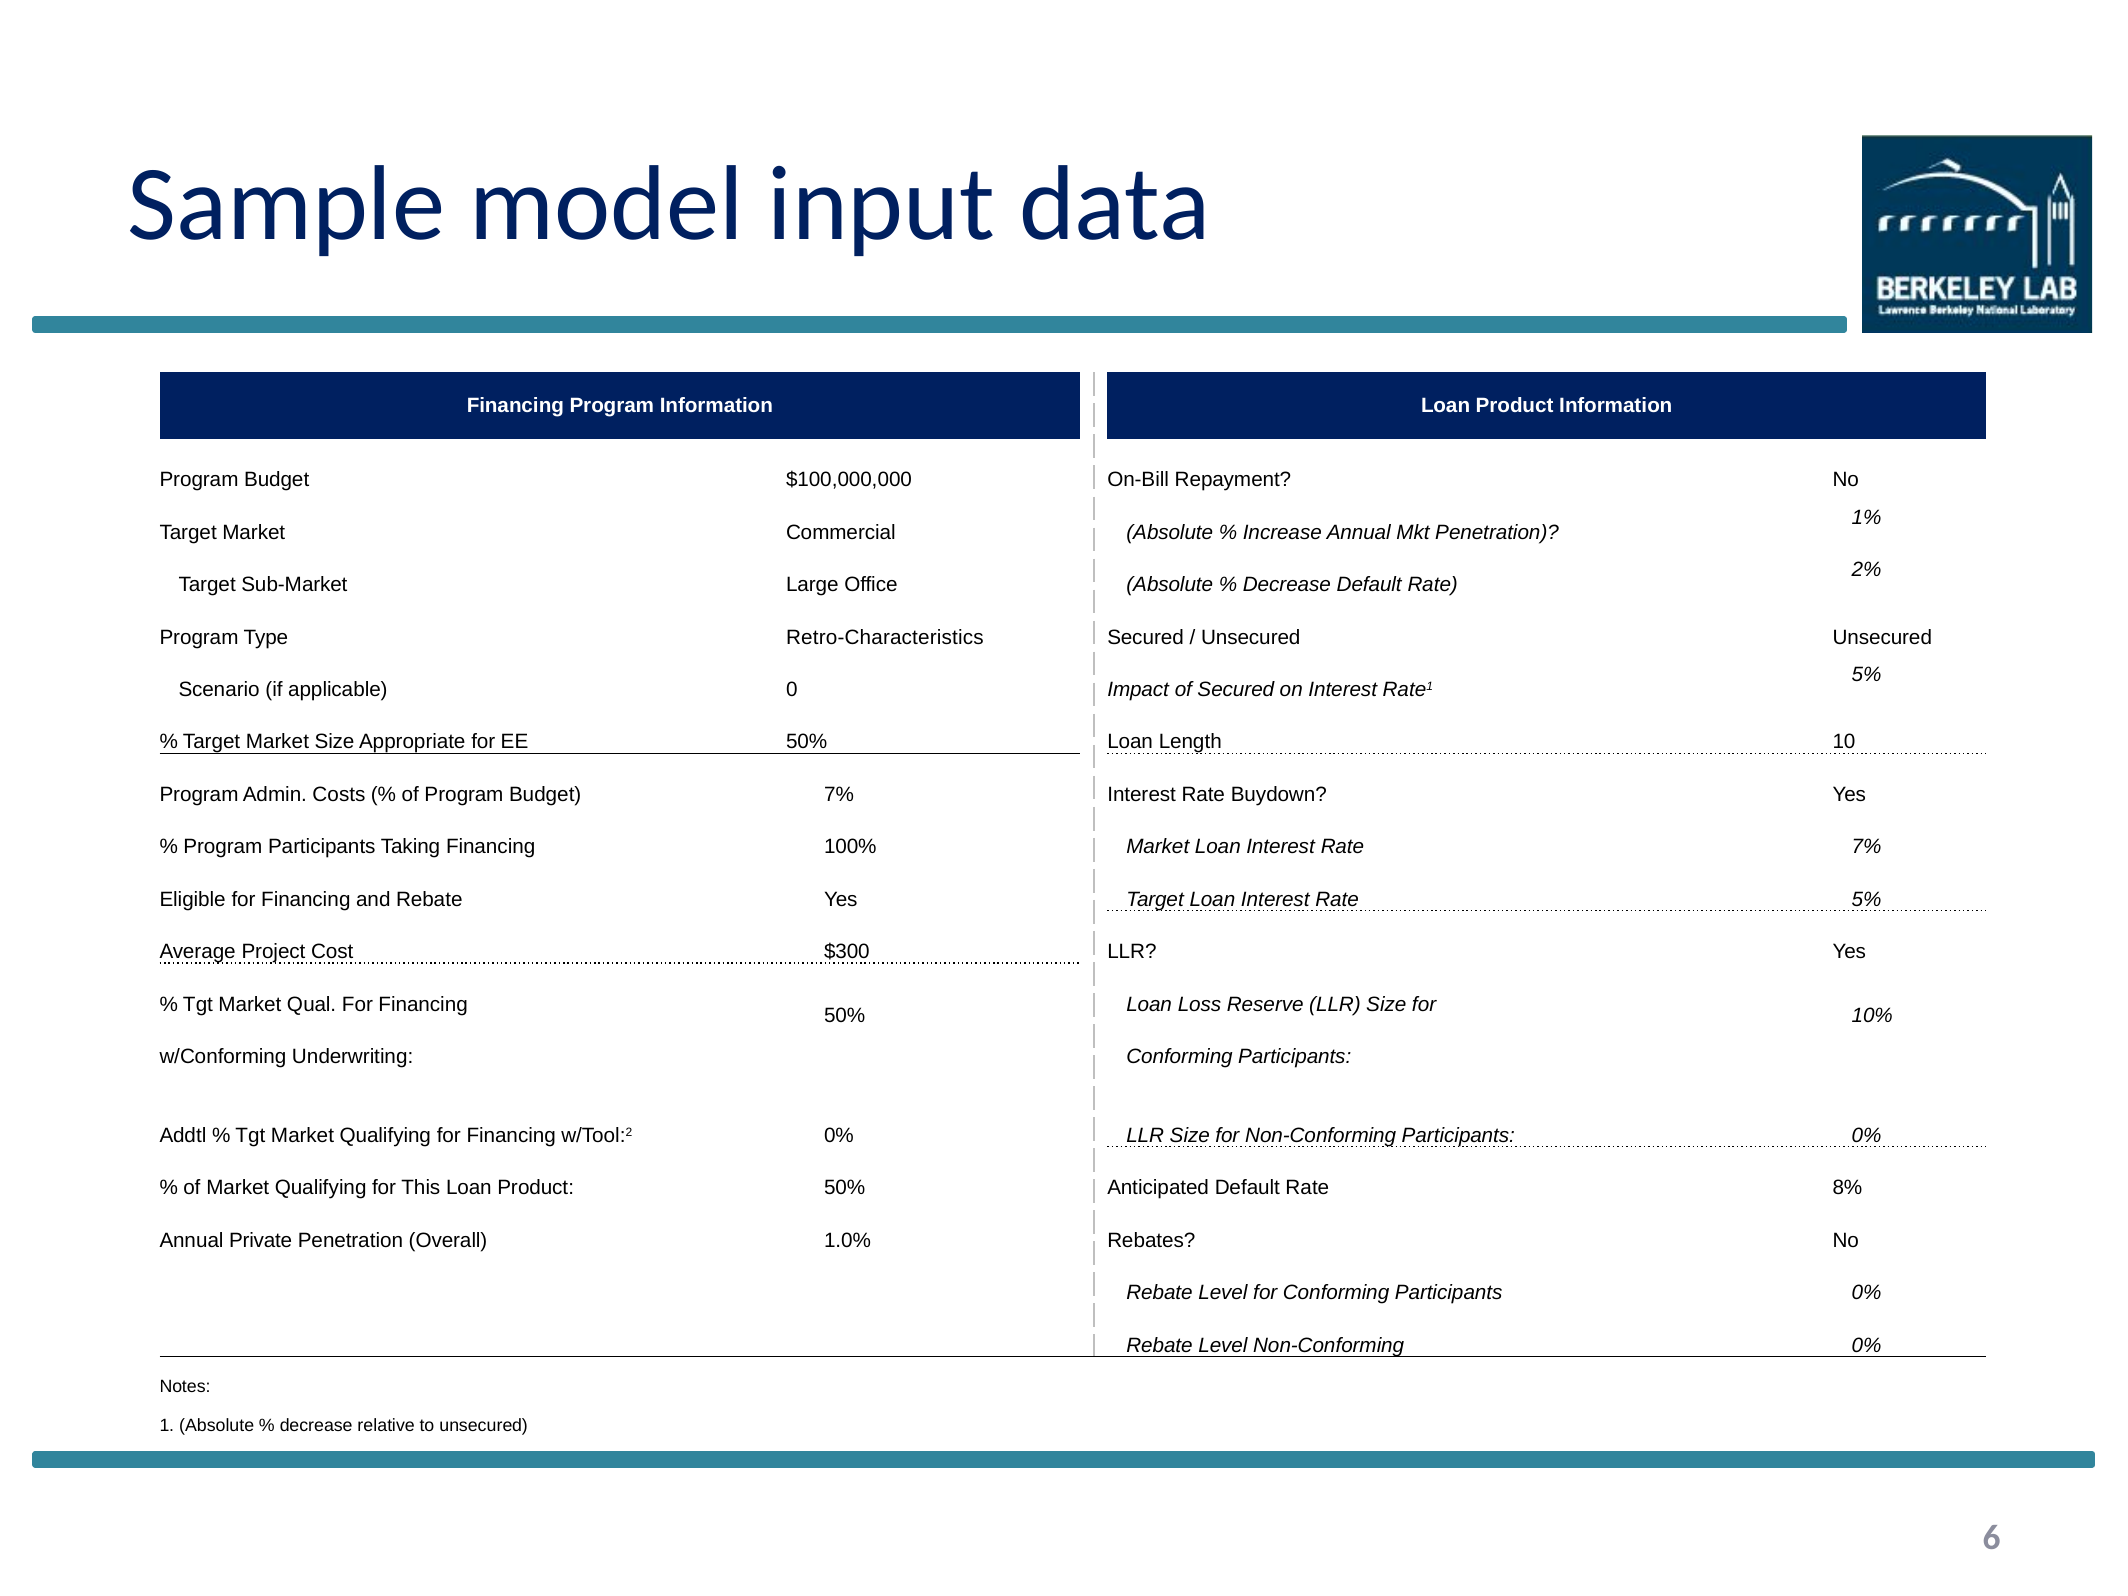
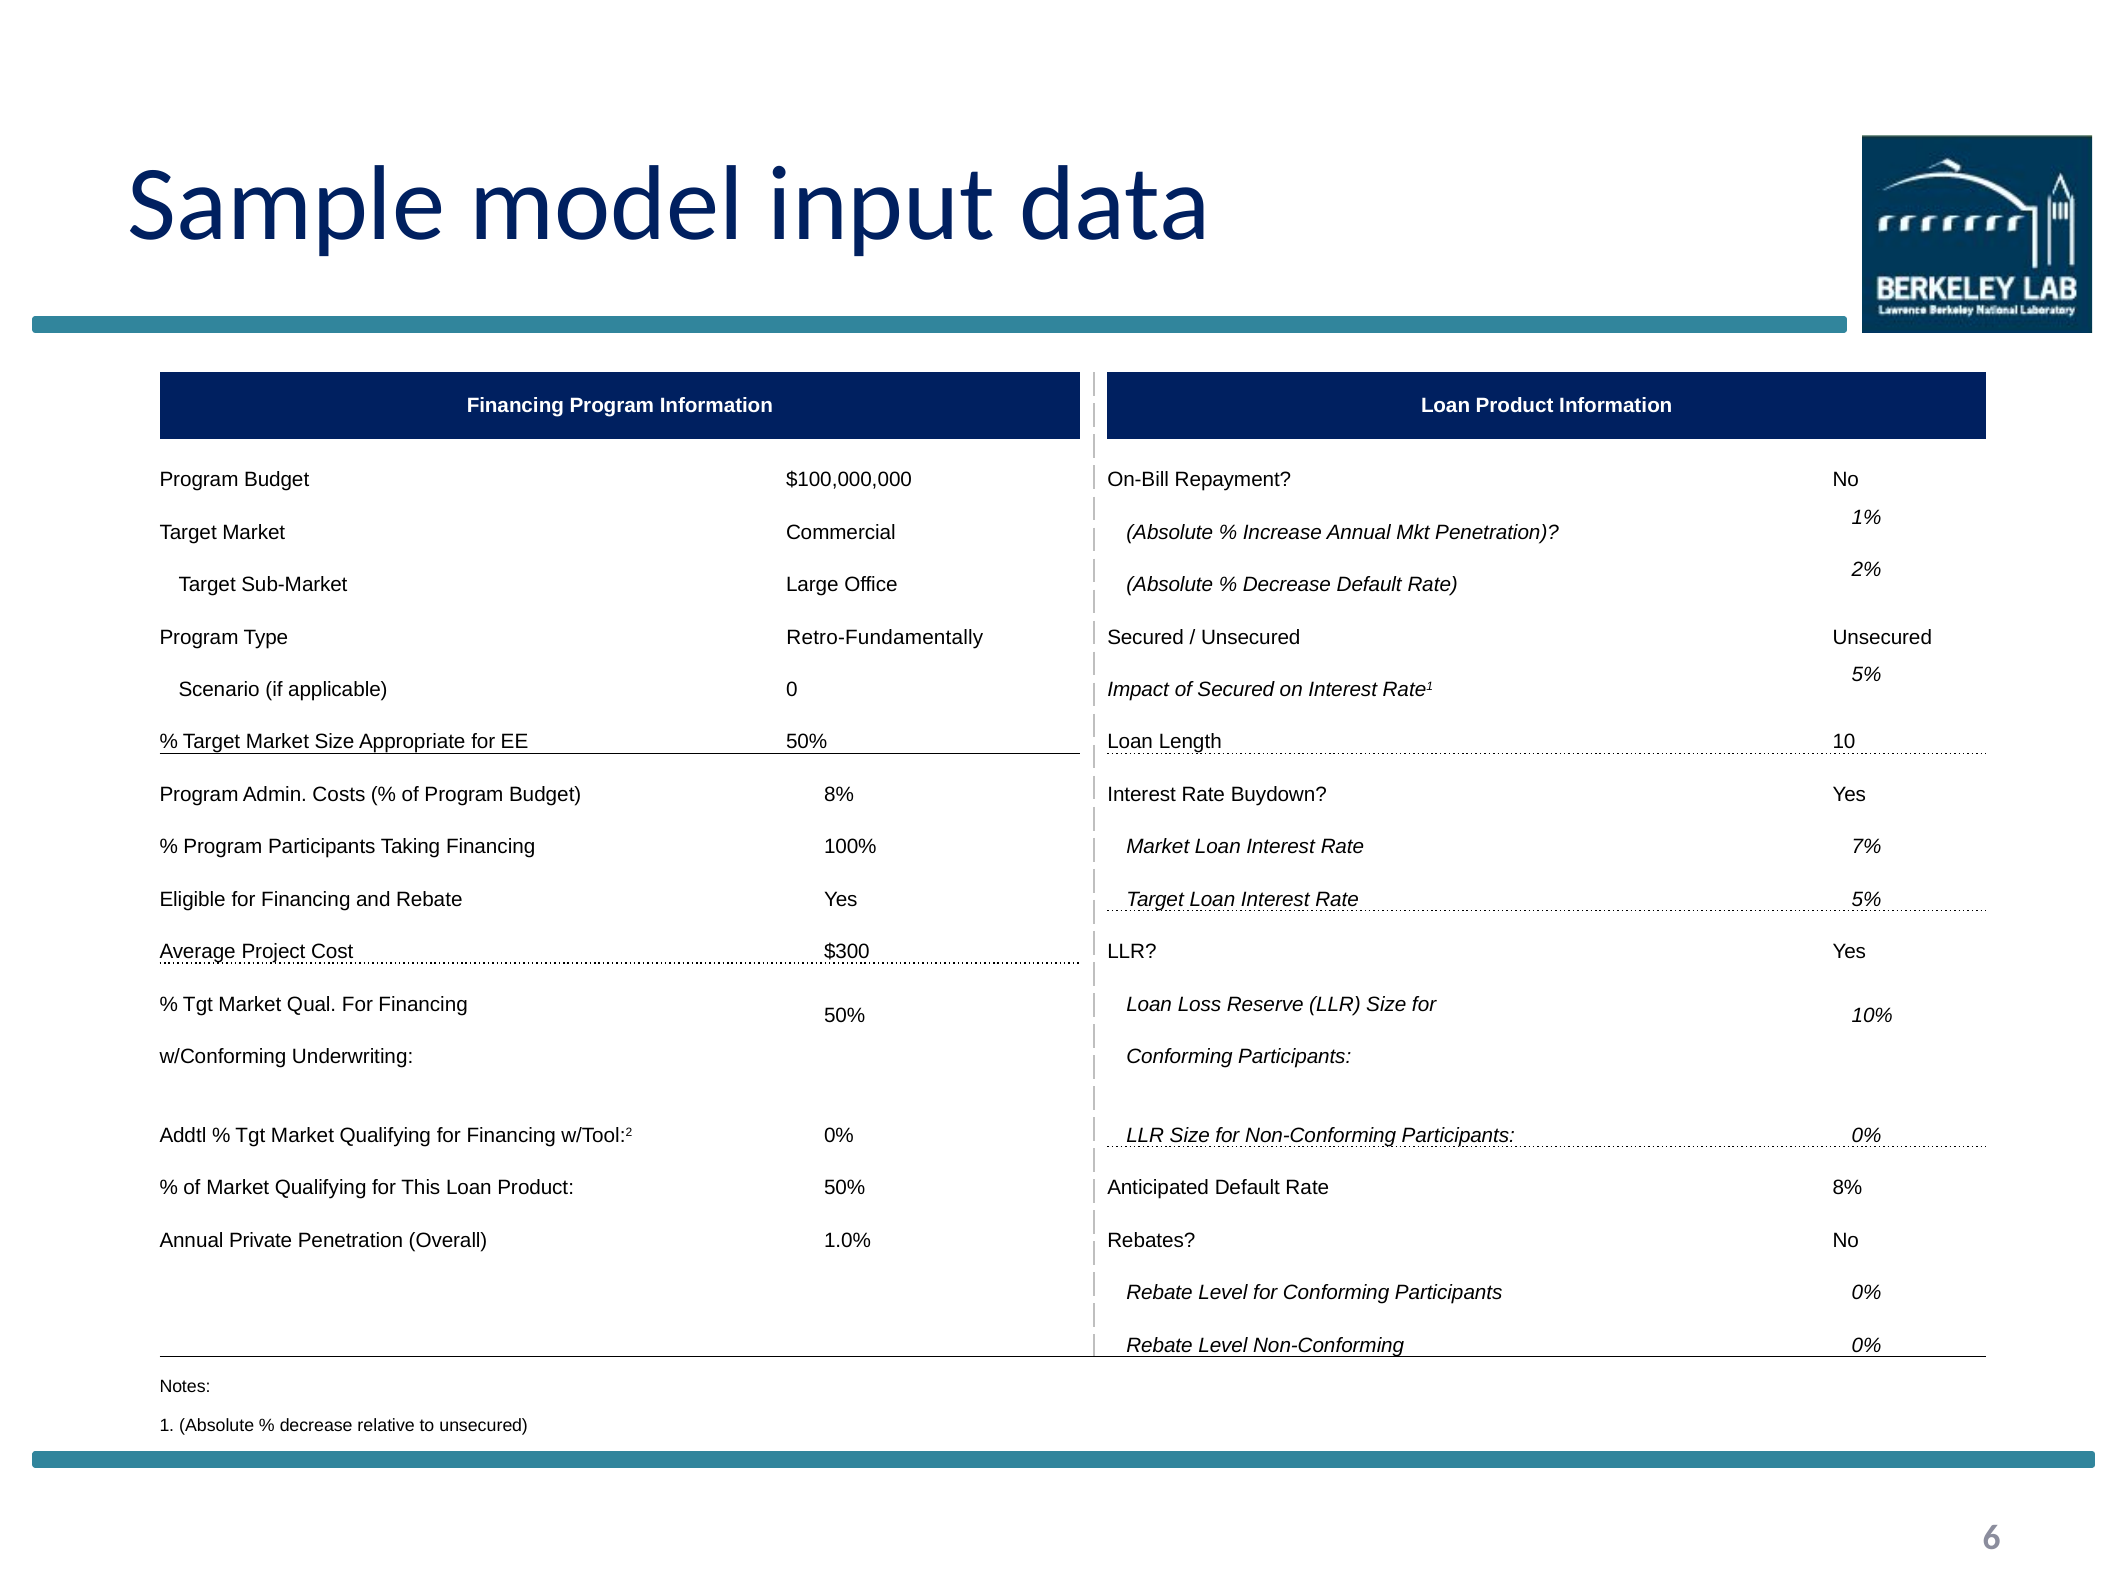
Retro-Characteristics: Retro-Characteristics -> Retro-Fundamentally
Budget 7%: 7% -> 8%
